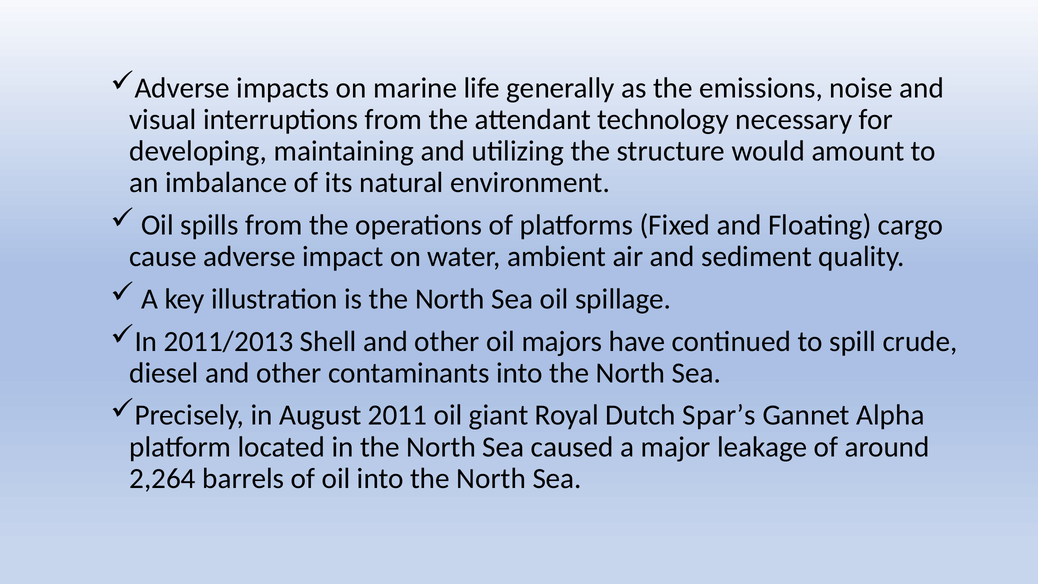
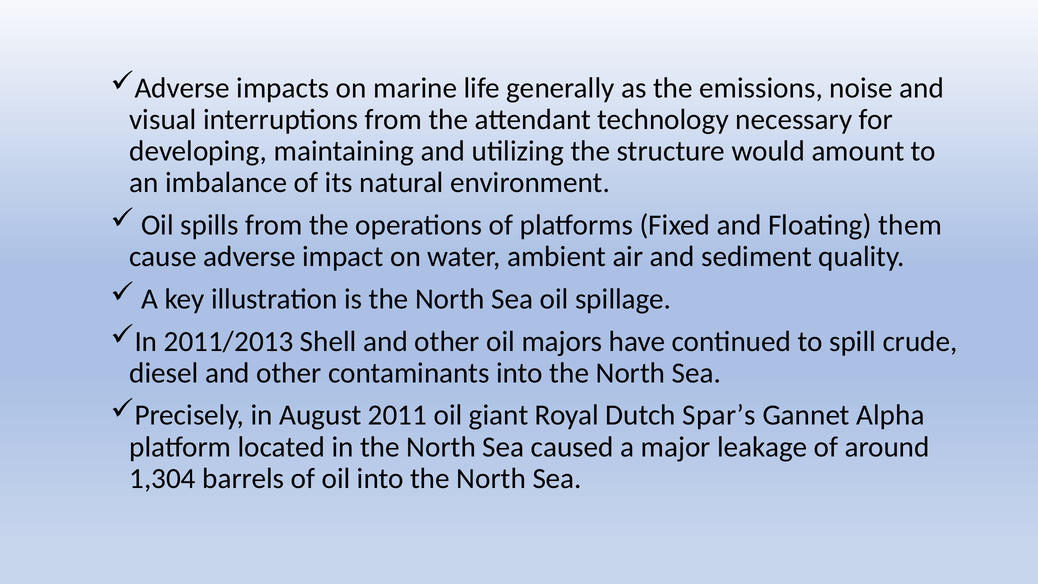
cargo: cargo -> them
2,264: 2,264 -> 1,304
